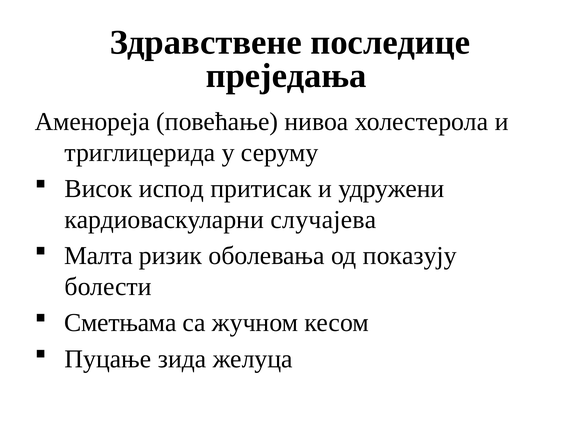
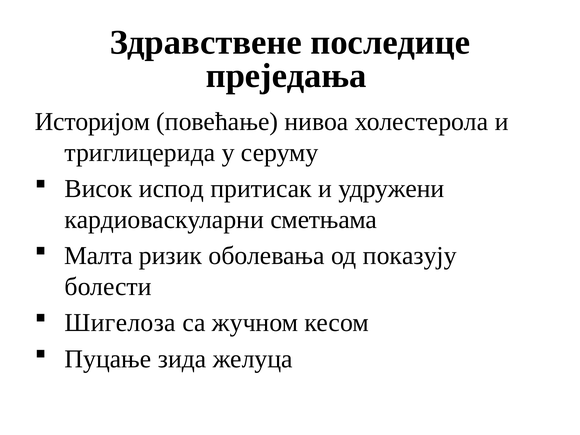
Аменореја: Аменореја -> Историјом
случајева: случајева -> сметњама
Сметњама: Сметњама -> Шигелоза
